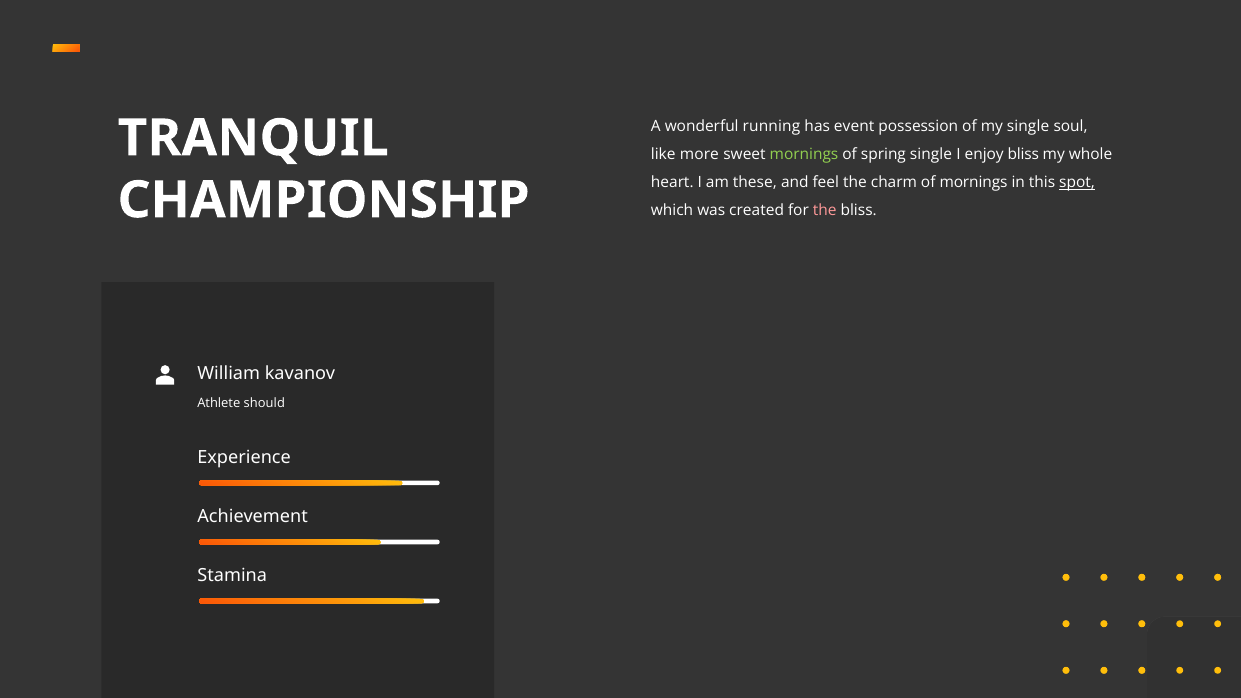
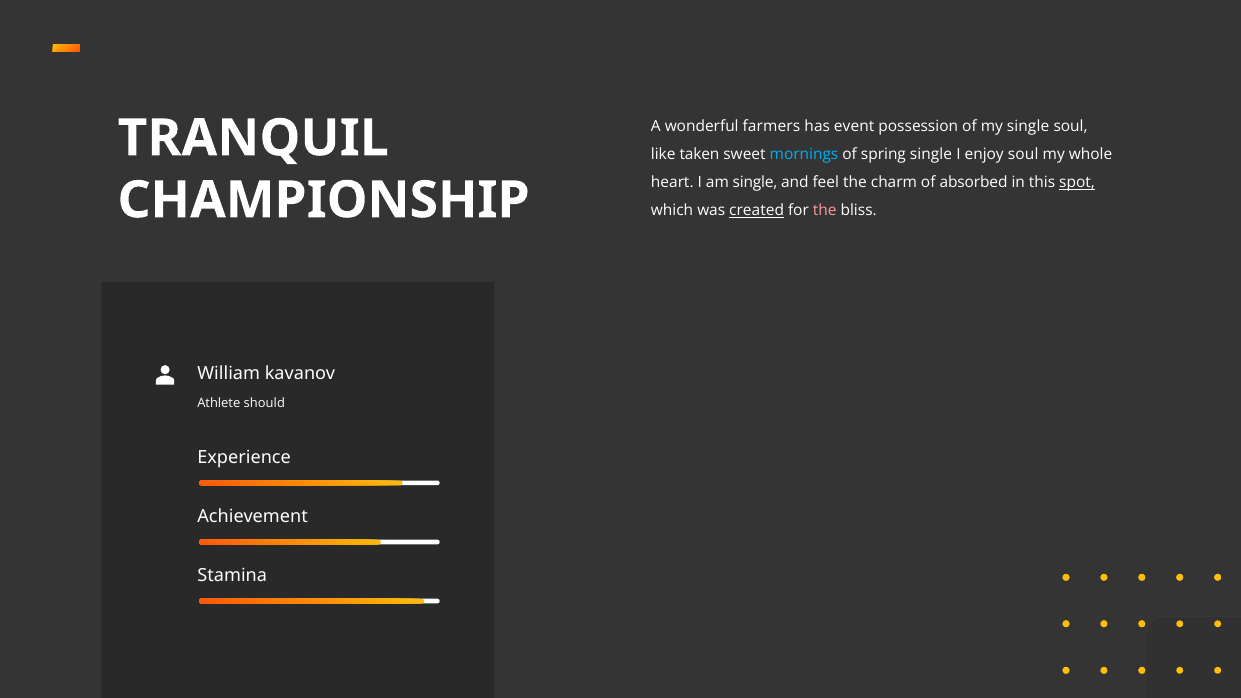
running: running -> farmers
more: more -> taken
mornings at (804, 155) colour: light green -> light blue
enjoy bliss: bliss -> soul
am these: these -> single
of mornings: mornings -> absorbed
created underline: none -> present
